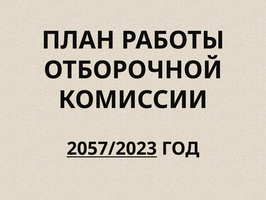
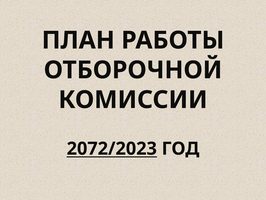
2057/2023: 2057/2023 -> 2072/2023
